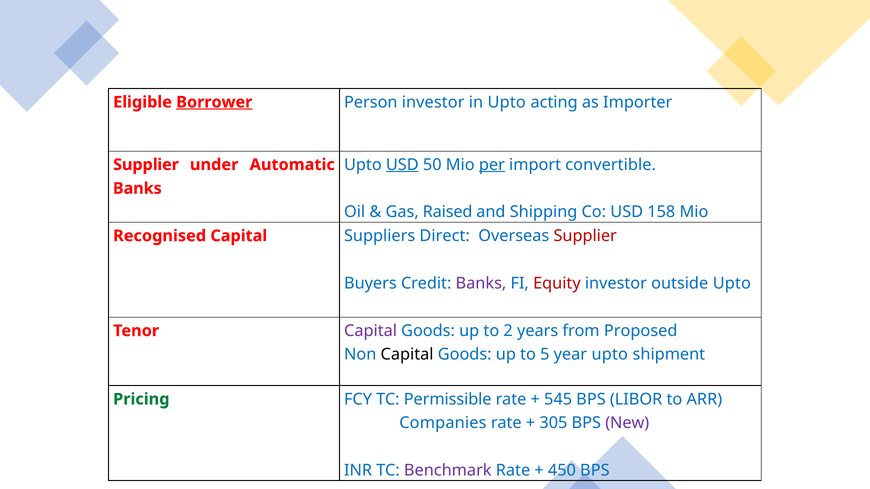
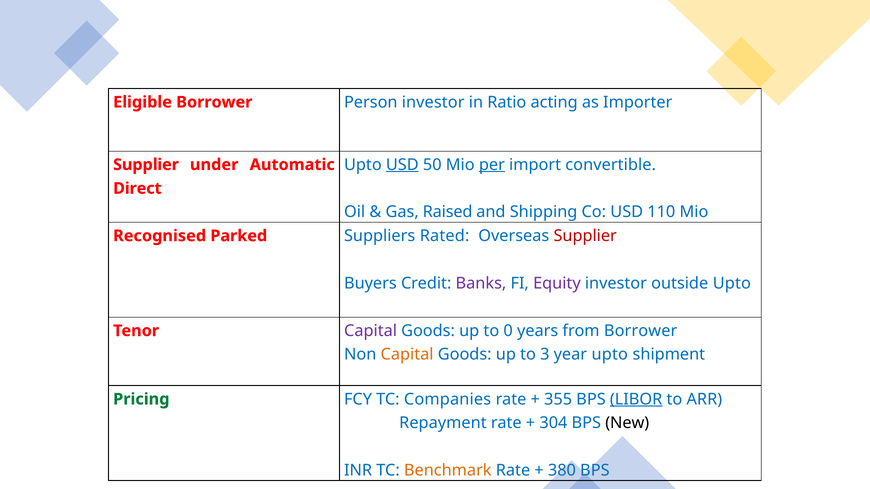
Borrower at (214, 102) underline: present -> none
in Upto: Upto -> Ratio
Banks at (137, 189): Banks -> Direct
158: 158 -> 110
Recognised Capital: Capital -> Parked
Direct: Direct -> Rated
Equity colour: red -> purple
2: 2 -> 0
from Proposed: Proposed -> Borrower
Capital at (407, 355) colour: black -> orange
5: 5 -> 3
Permissible: Permissible -> Companies
545: 545 -> 355
LIBOR underline: none -> present
Companies: Companies -> Repayment
305: 305 -> 304
New colour: purple -> black
Benchmark colour: purple -> orange
450: 450 -> 380
